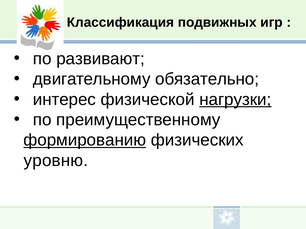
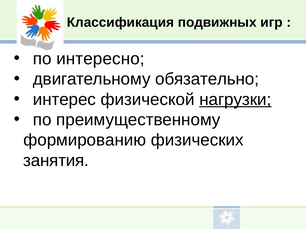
развивают: развивают -> интересно
формированию underline: present -> none
уровню: уровню -> занятия
